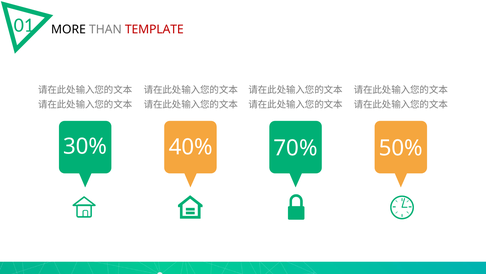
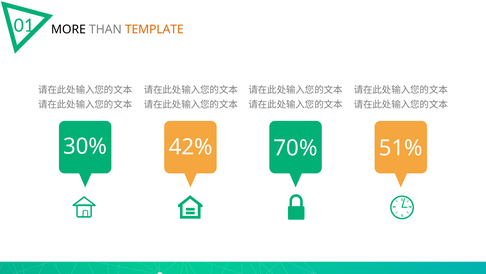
TEMPLATE colour: red -> orange
40%: 40% -> 42%
50%: 50% -> 51%
